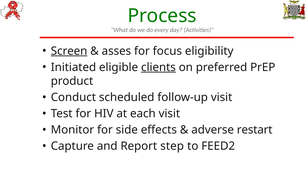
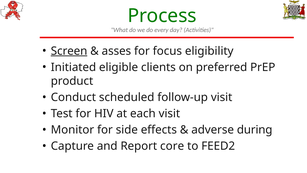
clients underline: present -> none
restart: restart -> during
step: step -> core
